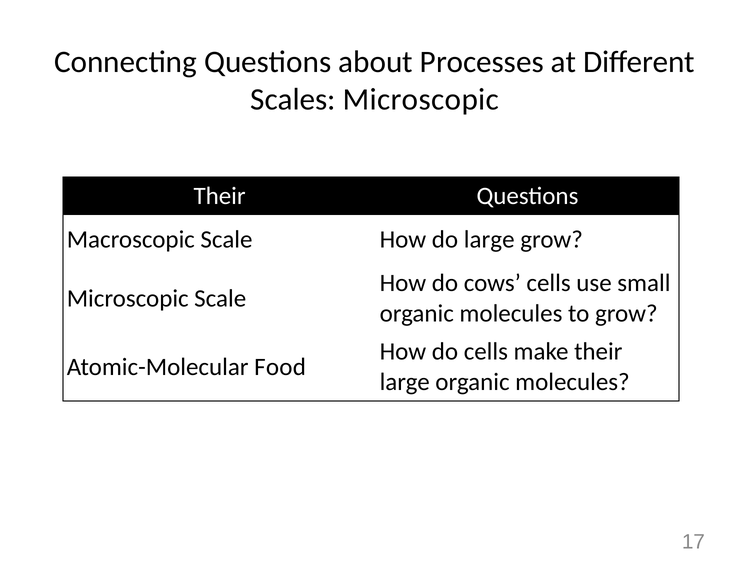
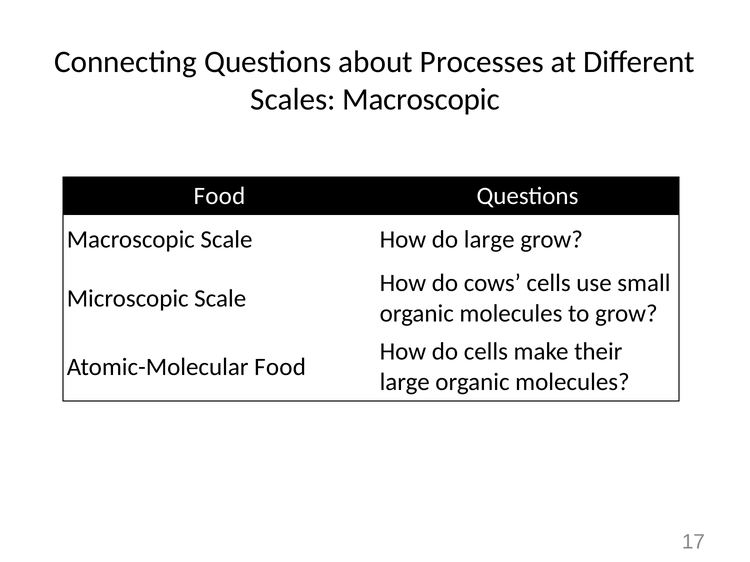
Scales Microscopic: Microscopic -> Macroscopic
Their at (220, 196): Their -> Food
